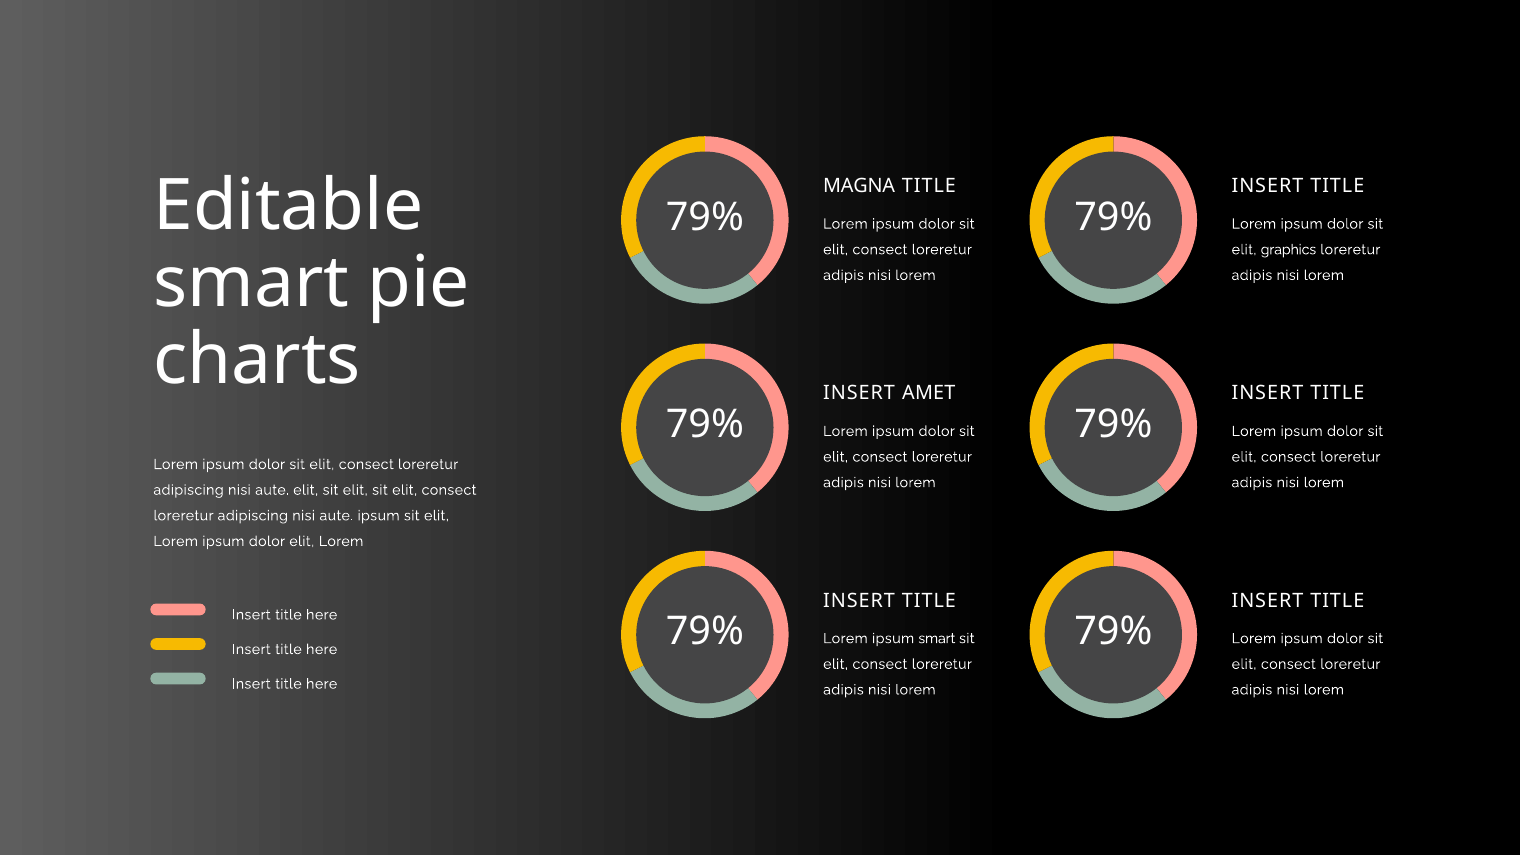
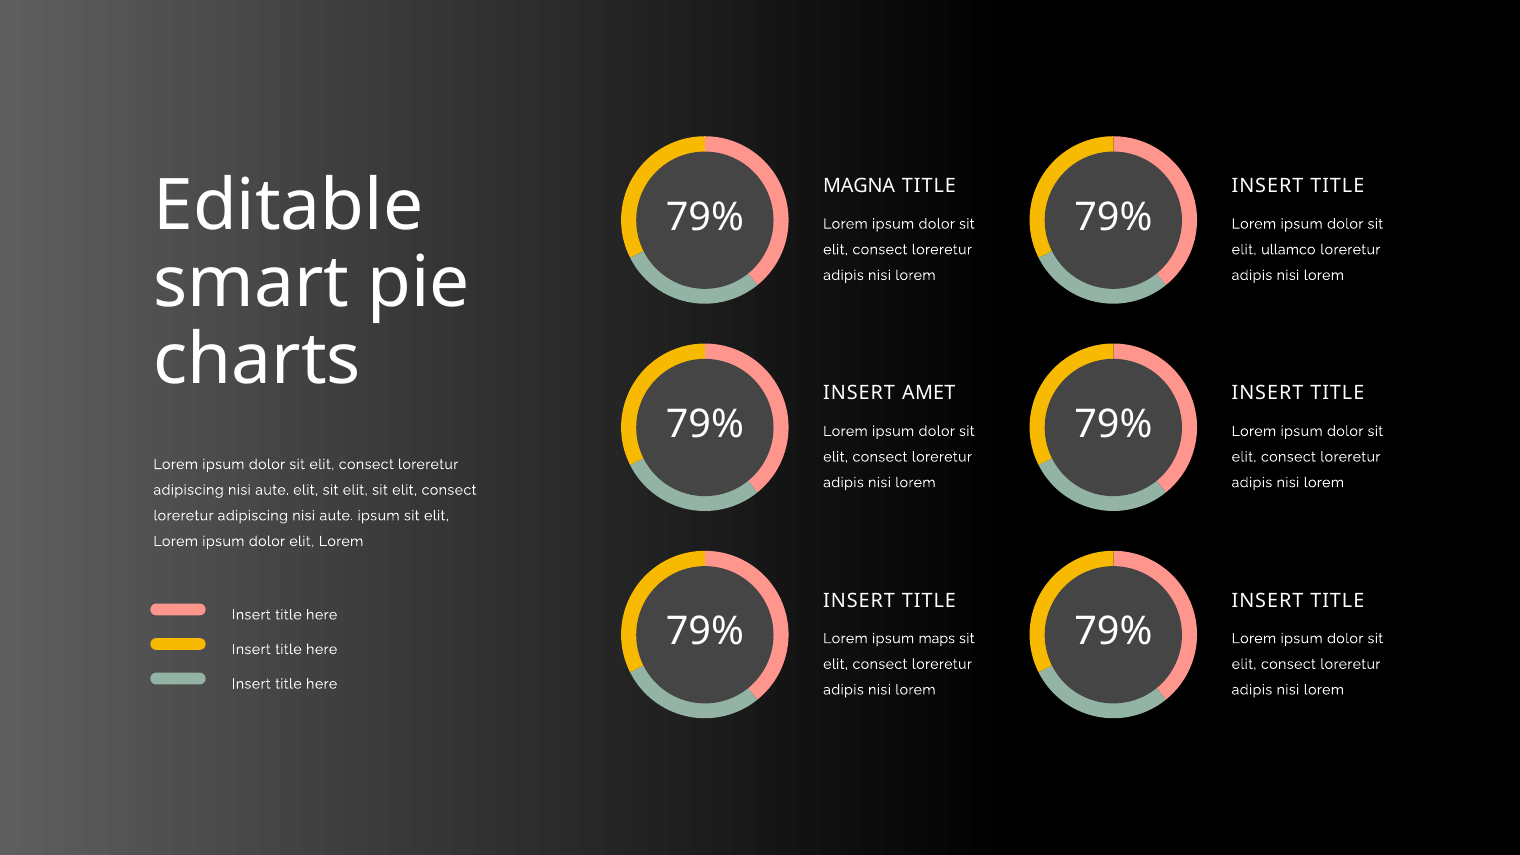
graphics: graphics -> ullamco
ipsum smart: smart -> maps
